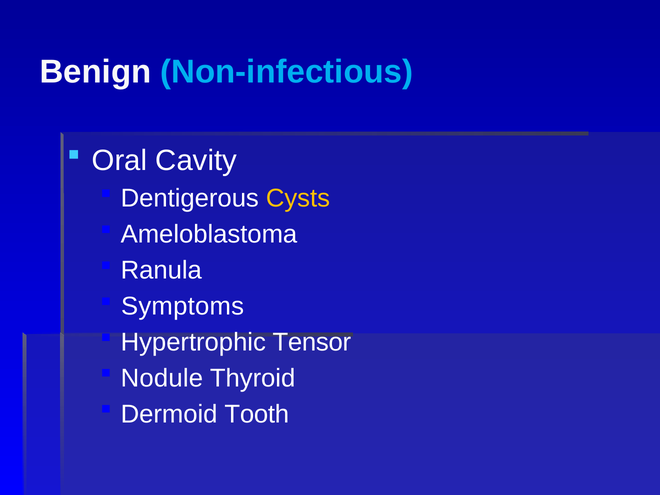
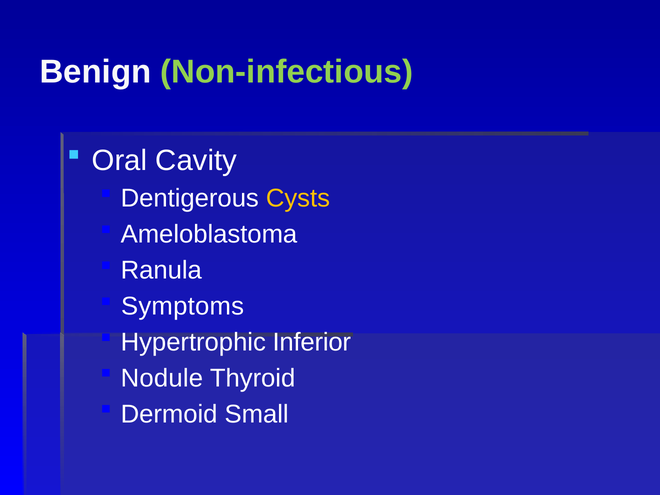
Non-infectious colour: light blue -> light green
Tensor: Tensor -> Inferior
Tooth: Tooth -> Small
